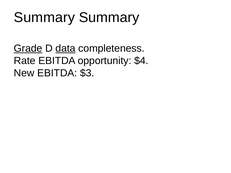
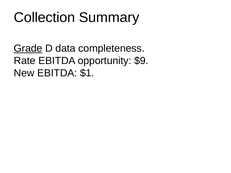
Summary at (44, 18): Summary -> Collection
data underline: present -> none
$4: $4 -> $9
$3: $3 -> $1
